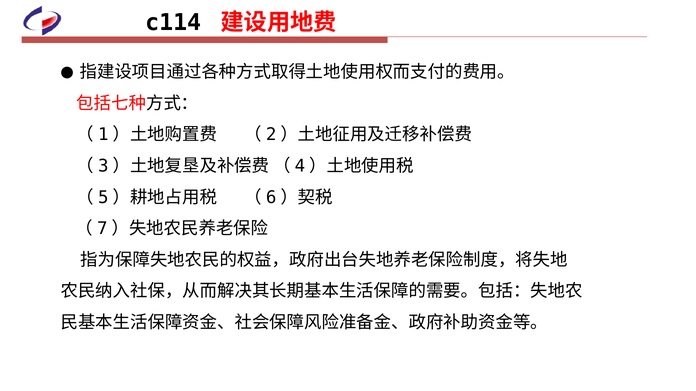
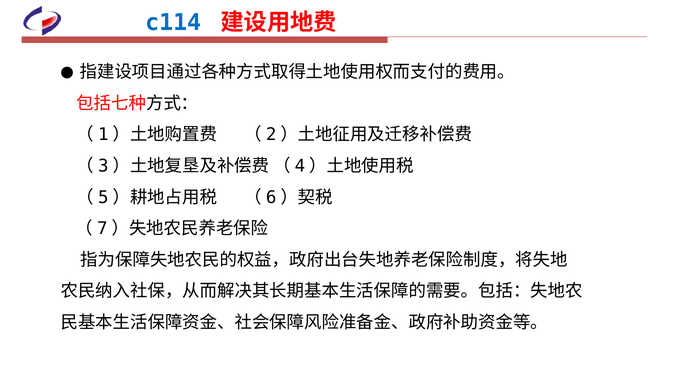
c114 colour: black -> blue
